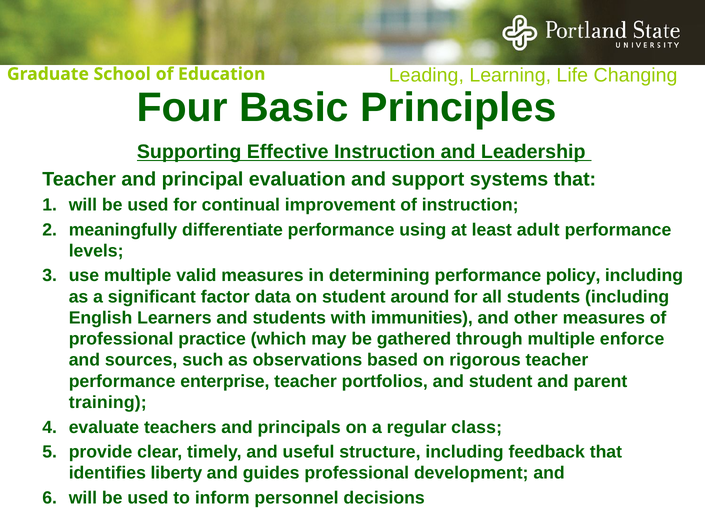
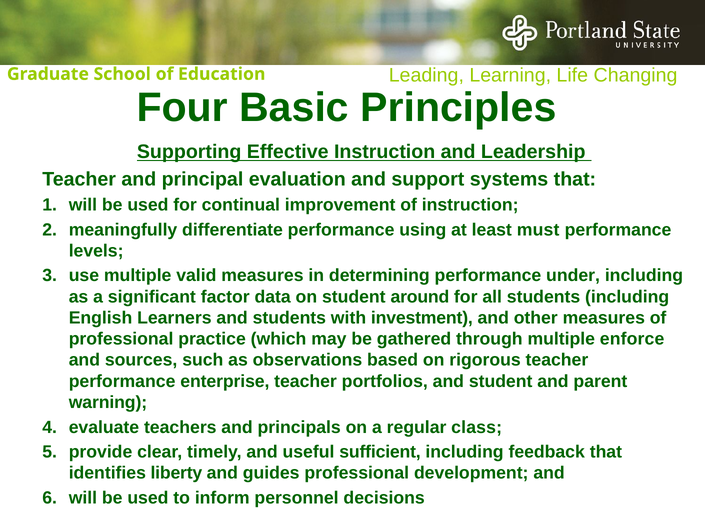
adult: adult -> must
policy: policy -> under
immunities: immunities -> investment
training: training -> warning
structure: structure -> sufficient
